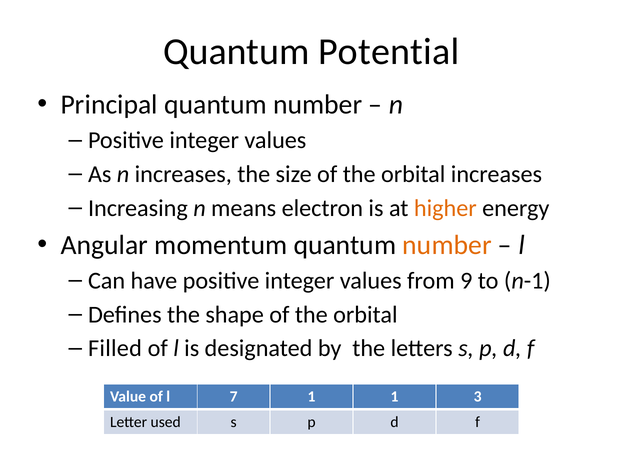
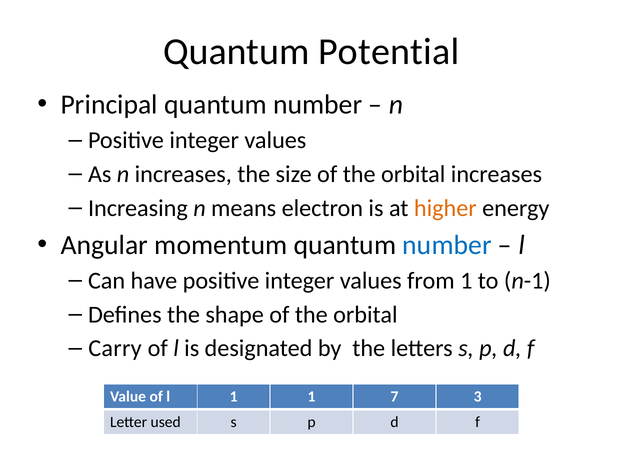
number at (447, 245) colour: orange -> blue
from 9: 9 -> 1
Filled: Filled -> Carry
l 7: 7 -> 1
1 1: 1 -> 7
